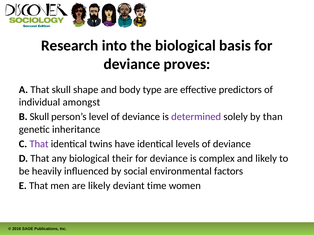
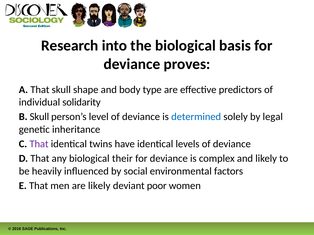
amongst: amongst -> solidarity
determined colour: purple -> blue
than: than -> legal
time: time -> poor
